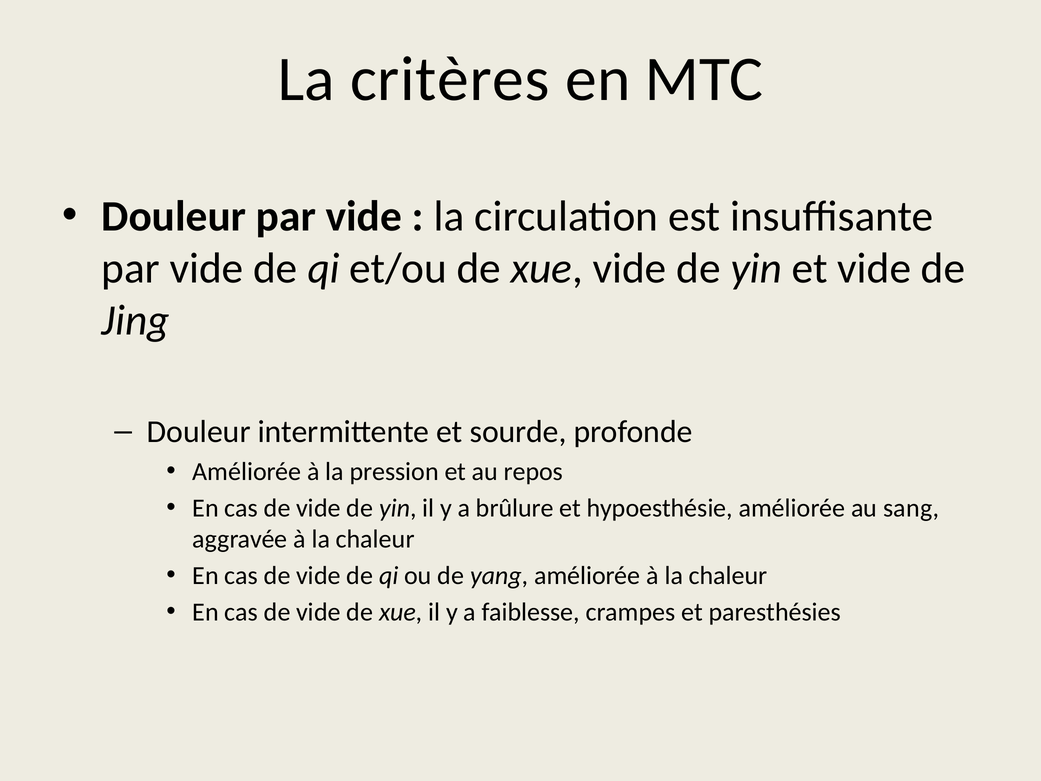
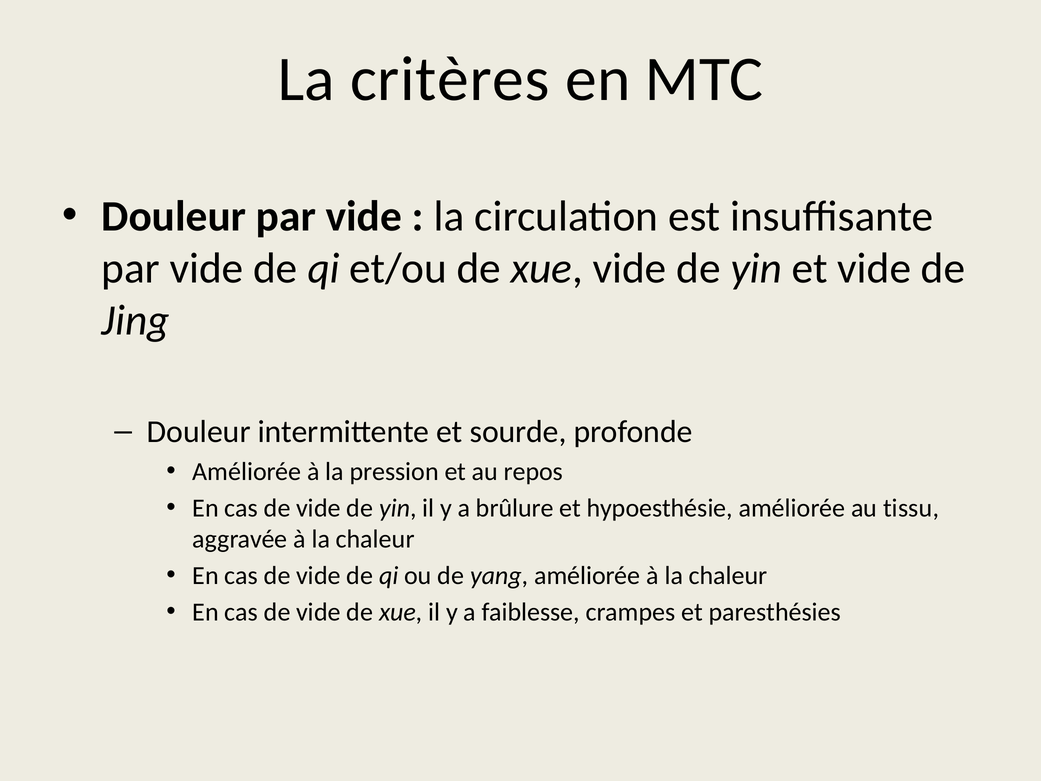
sang: sang -> tissu
